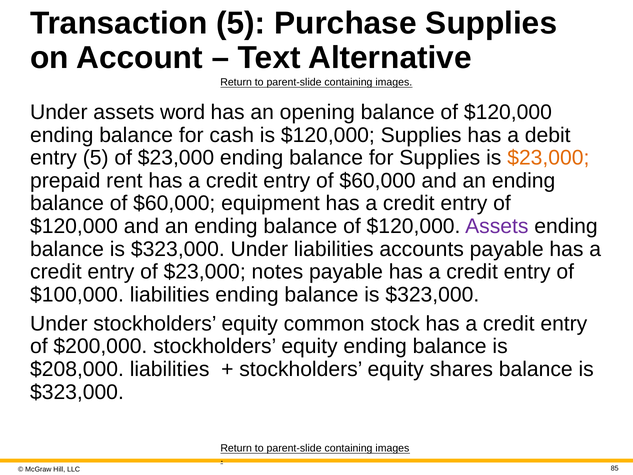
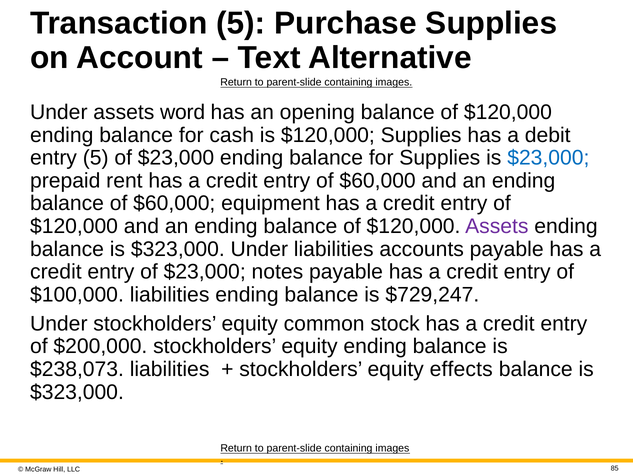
$23,000 at (548, 158) colour: orange -> blue
$323,000 at (432, 294): $323,000 -> $729,247
$208,000: $208,000 -> $238,073
shares: shares -> effects
